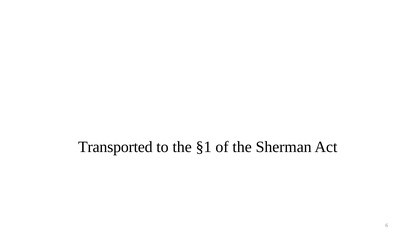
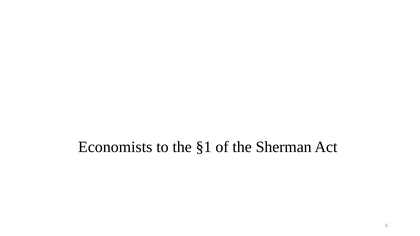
Transported: Transported -> Economists
